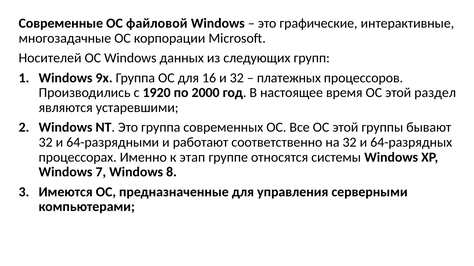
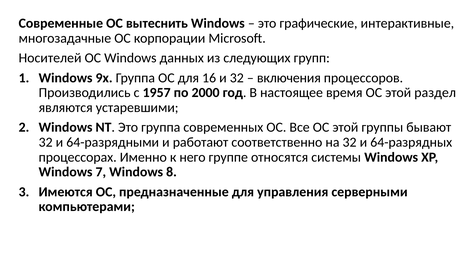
файловой: файловой -> вытеснить
платежных: платежных -> включения
1920: 1920 -> 1957
этап: этап -> него
